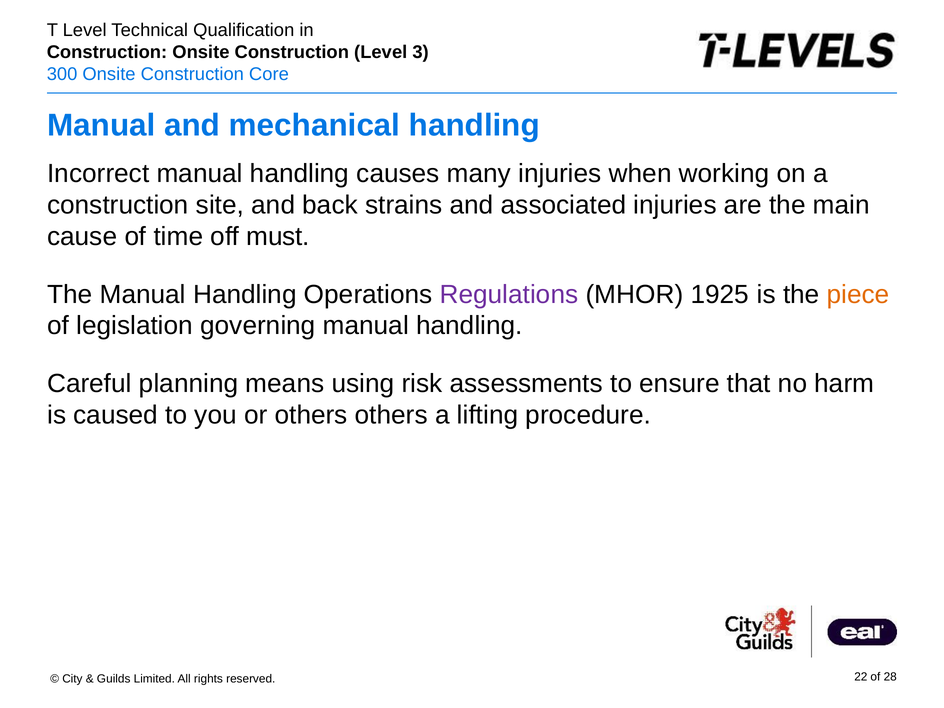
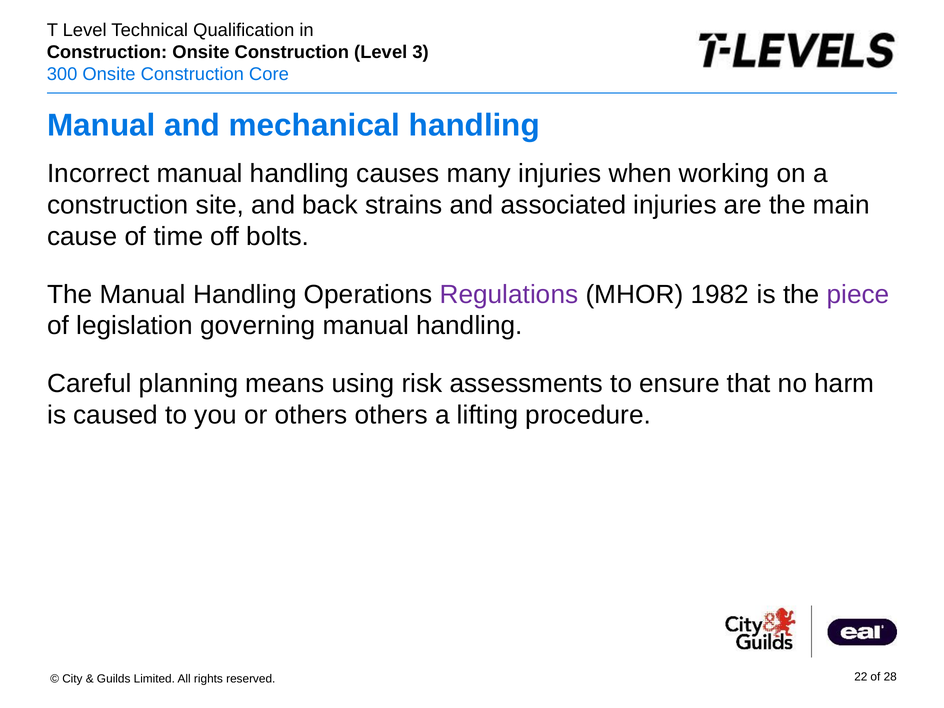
must: must -> bolts
1925: 1925 -> 1982
piece colour: orange -> purple
